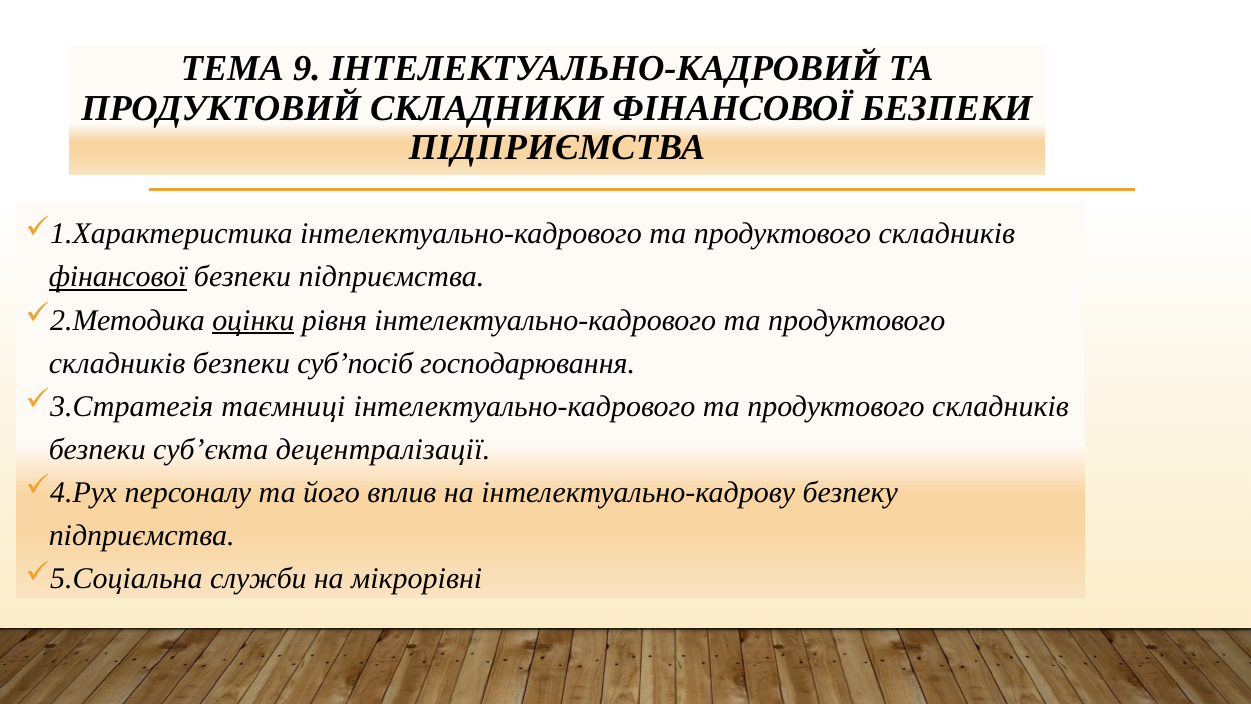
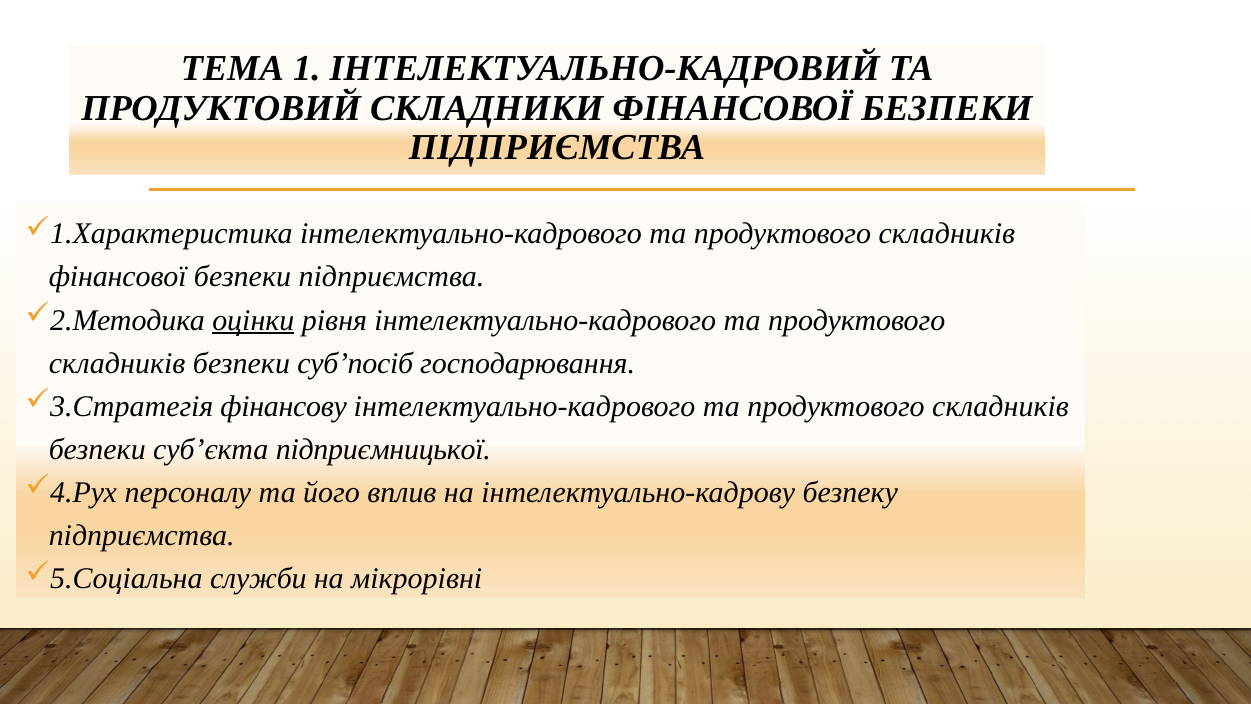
9: 9 -> 1
фінансової at (118, 277) underline: present -> none
таємниці: таємниці -> фінансову
децентралізації: децентралізації -> підприємницької
